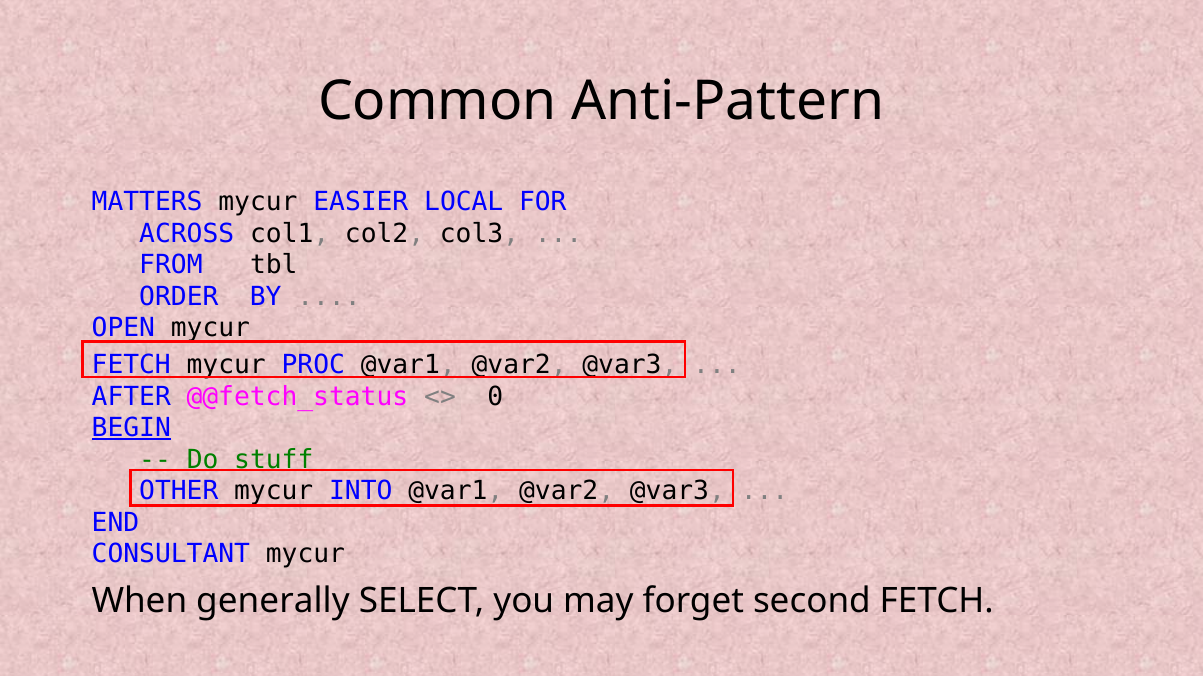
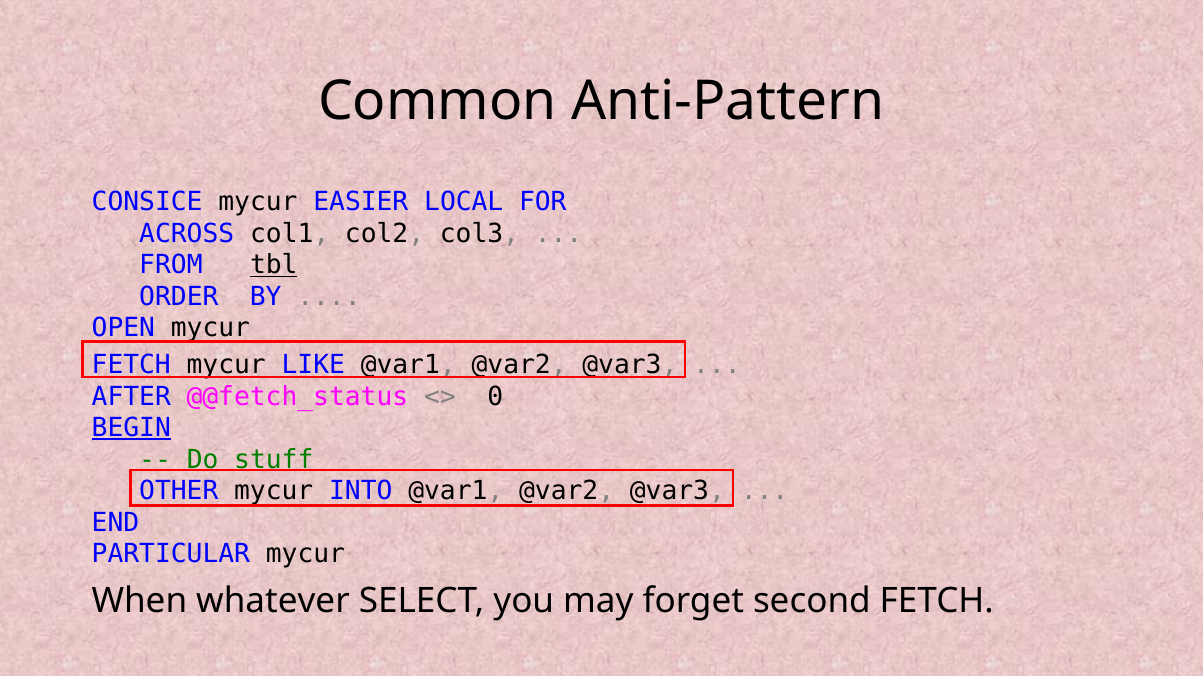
MATTERS: MATTERS -> CONSICE
tbl underline: none -> present
PROC: PROC -> LIKE
CONSULTANT: CONSULTANT -> PARTICULAR
generally: generally -> whatever
